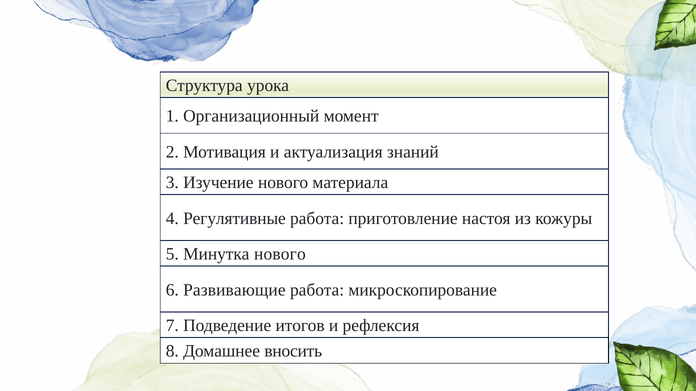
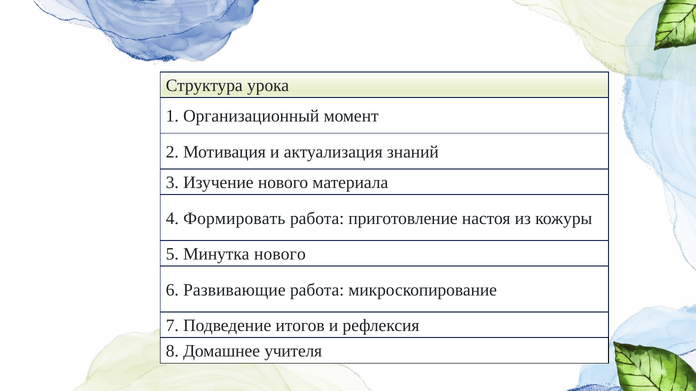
Регулятивные: Регулятивные -> Формировать
вносить: вносить -> учителя
